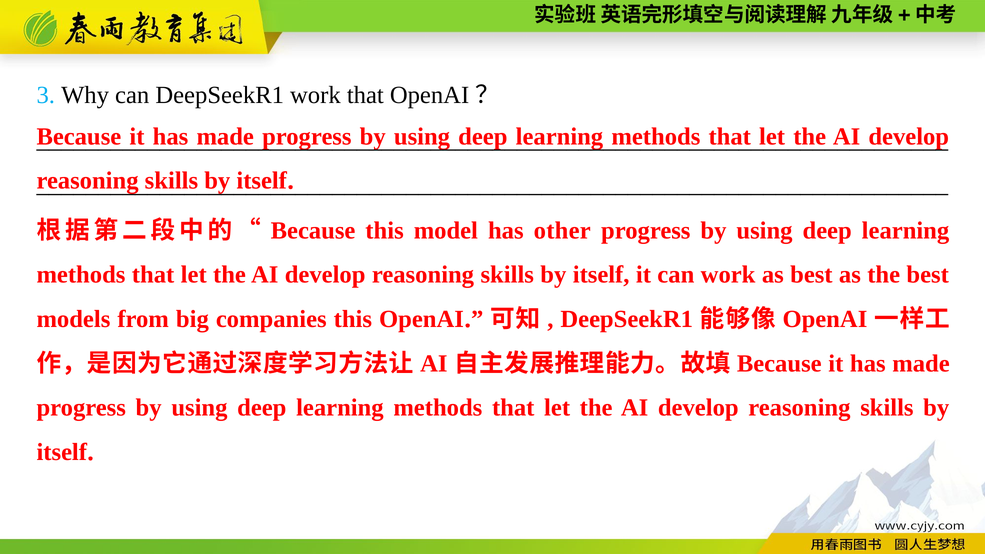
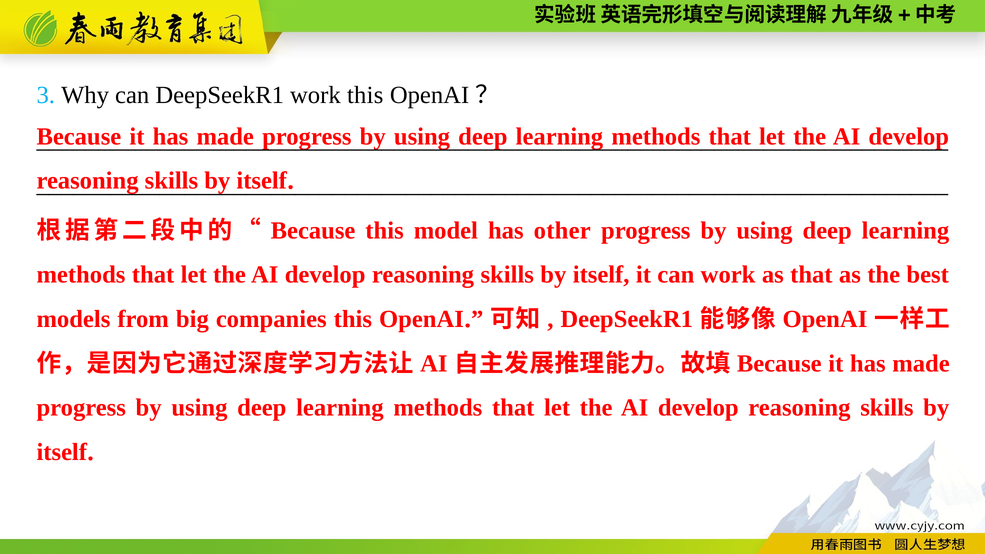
work that: that -> this
as best: best -> that
